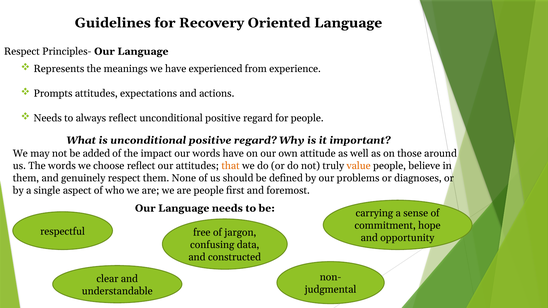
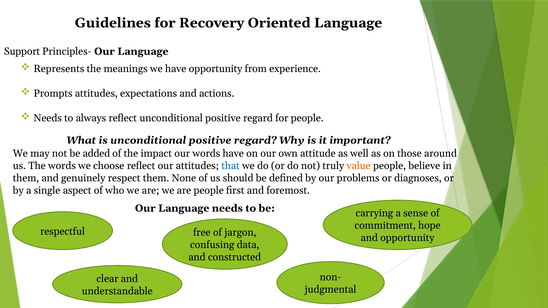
Respect at (22, 51): Respect -> Support
have experienced: experienced -> opportunity
that colour: orange -> blue
